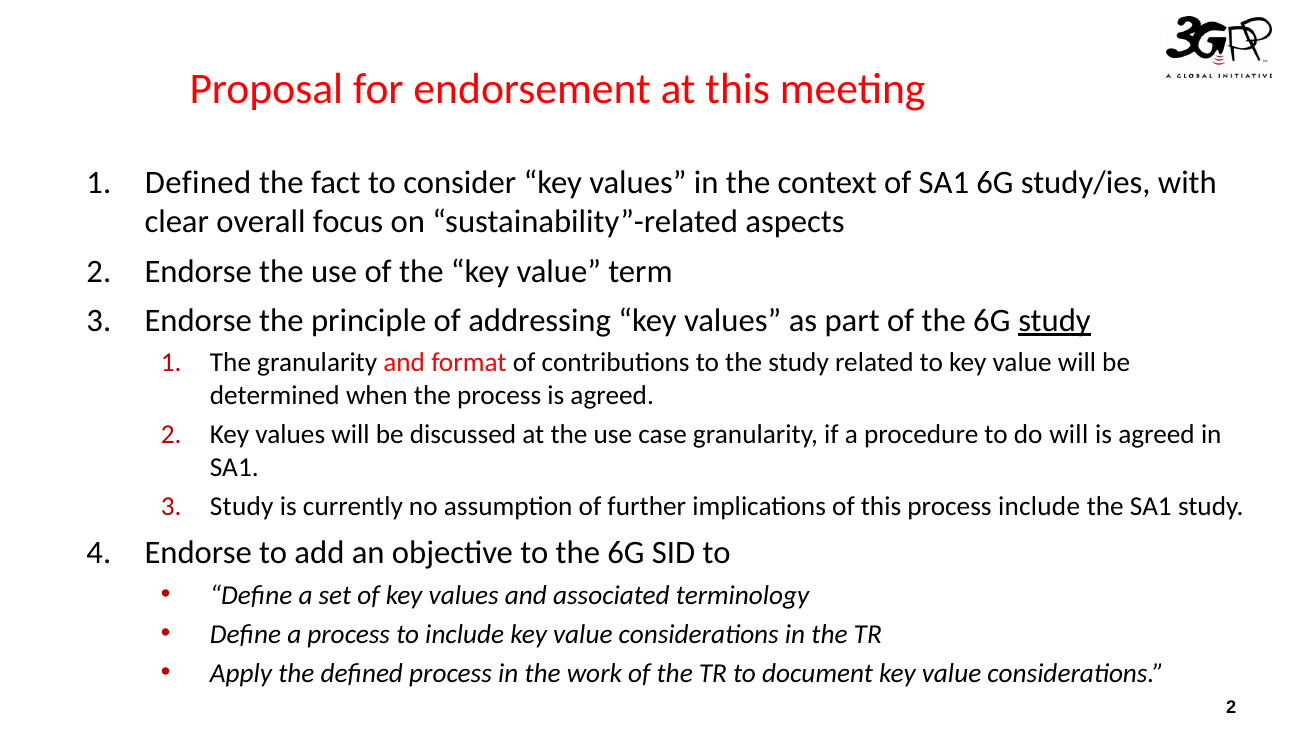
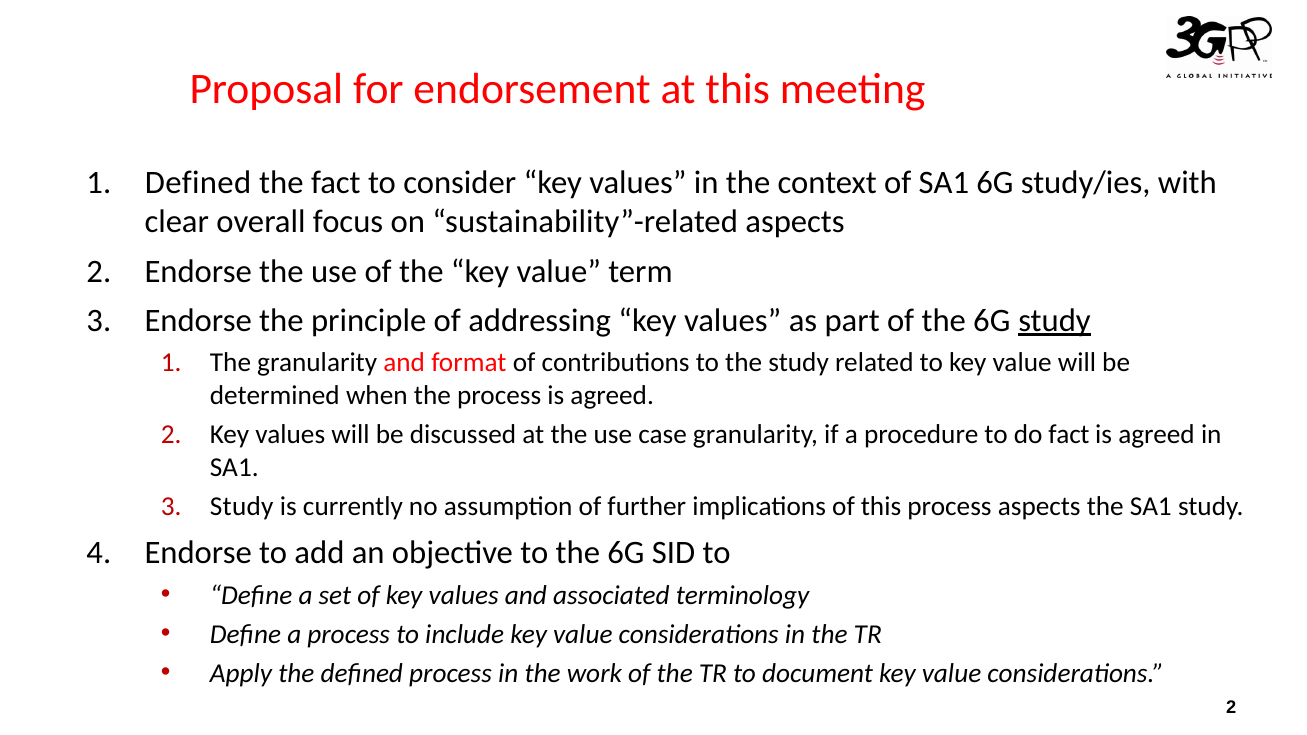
do will: will -> fact
process include: include -> aspects
